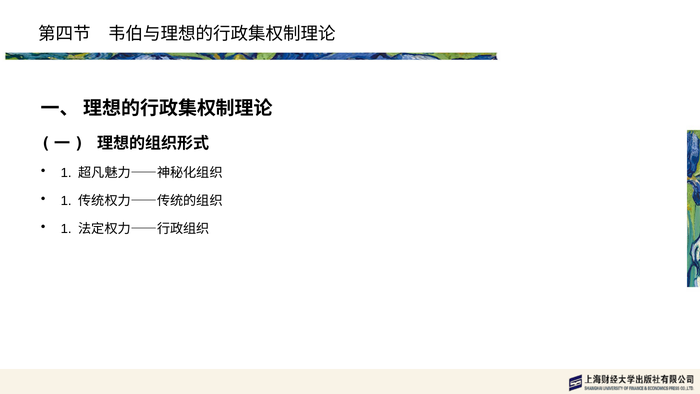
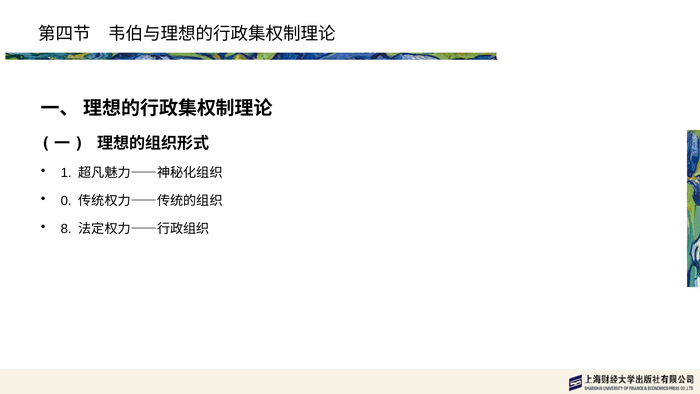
1 at (66, 201): 1 -> 0
1 at (66, 229): 1 -> 8
